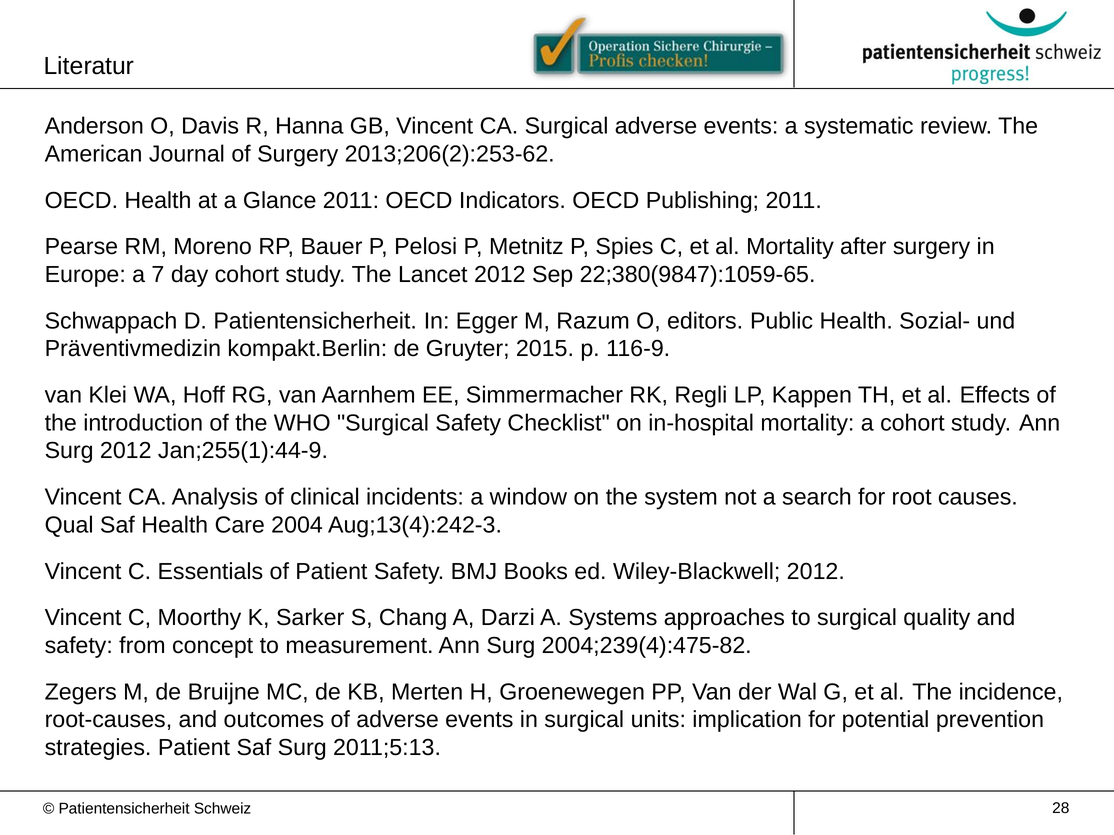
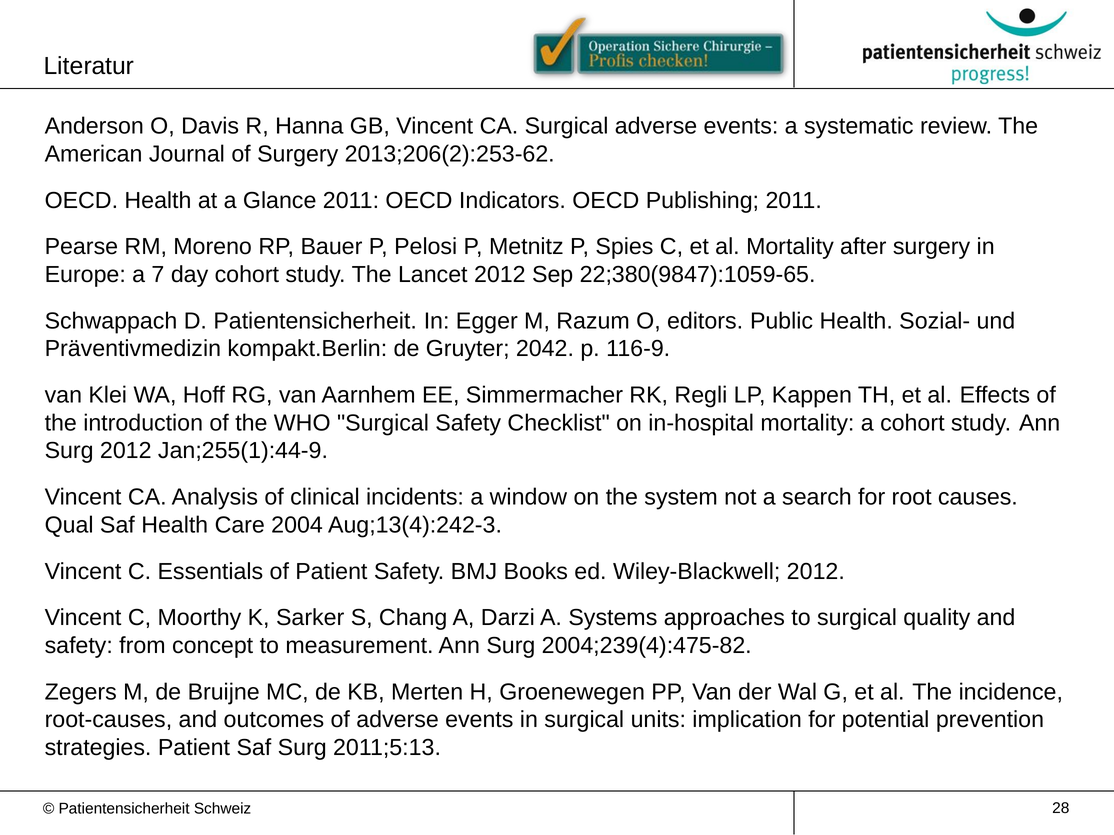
2015: 2015 -> 2042
